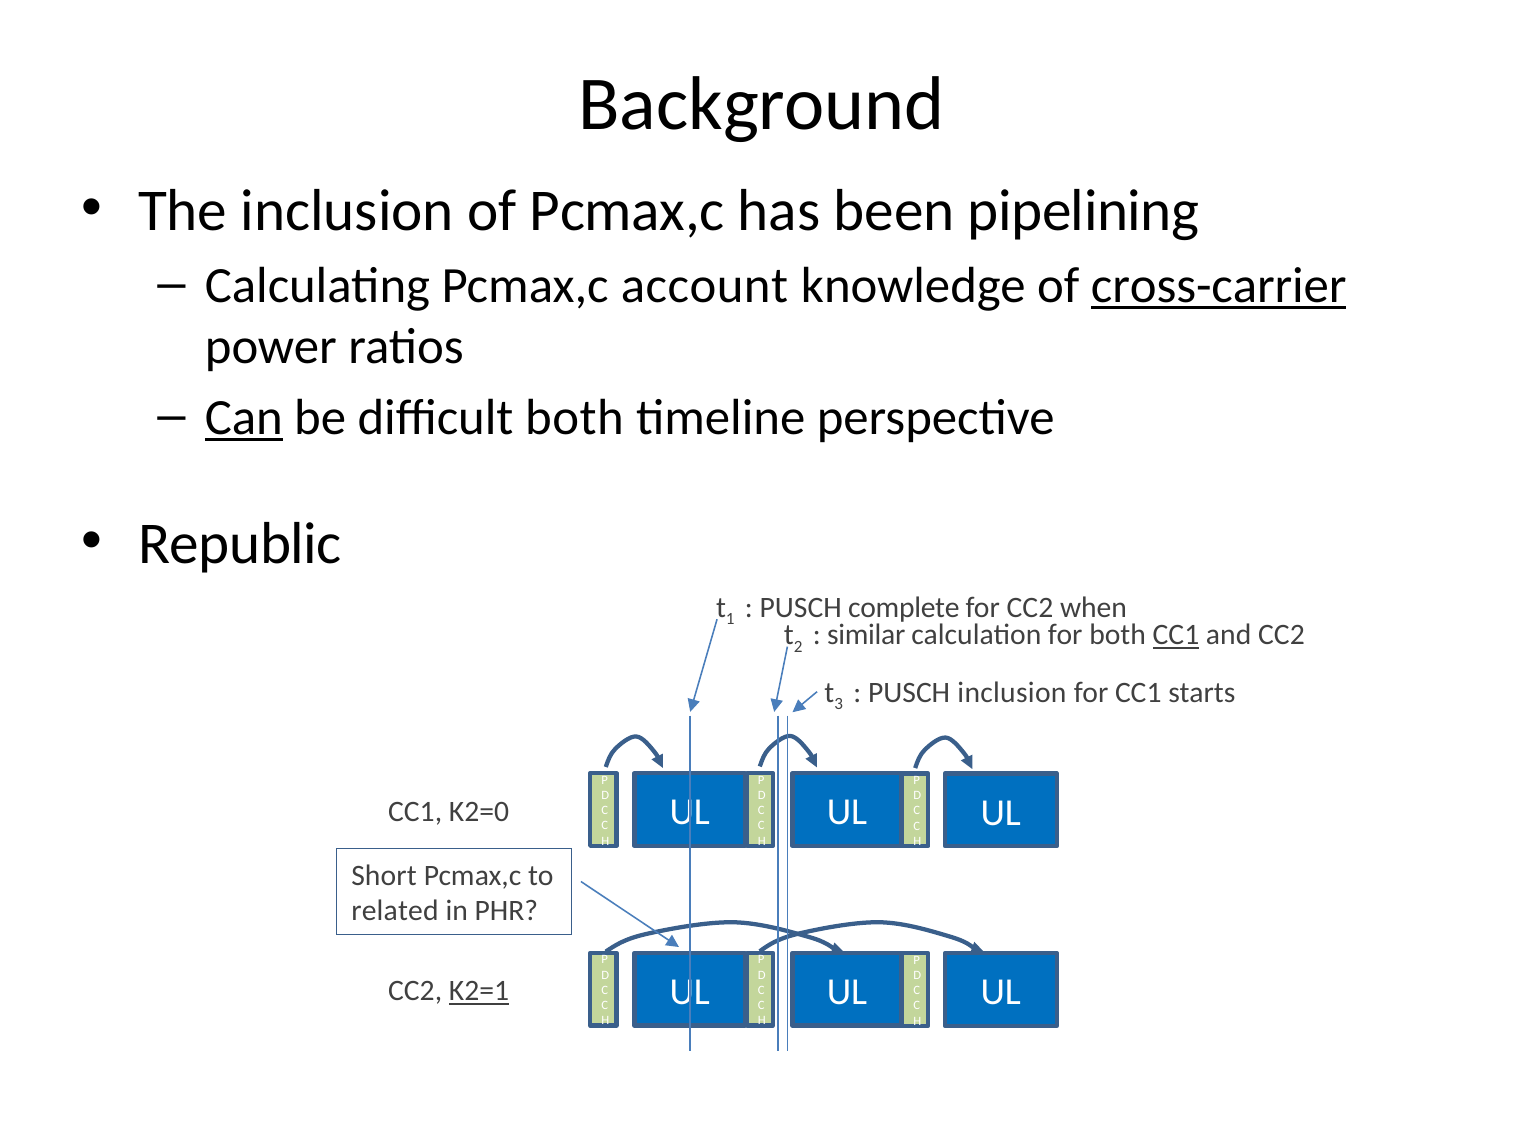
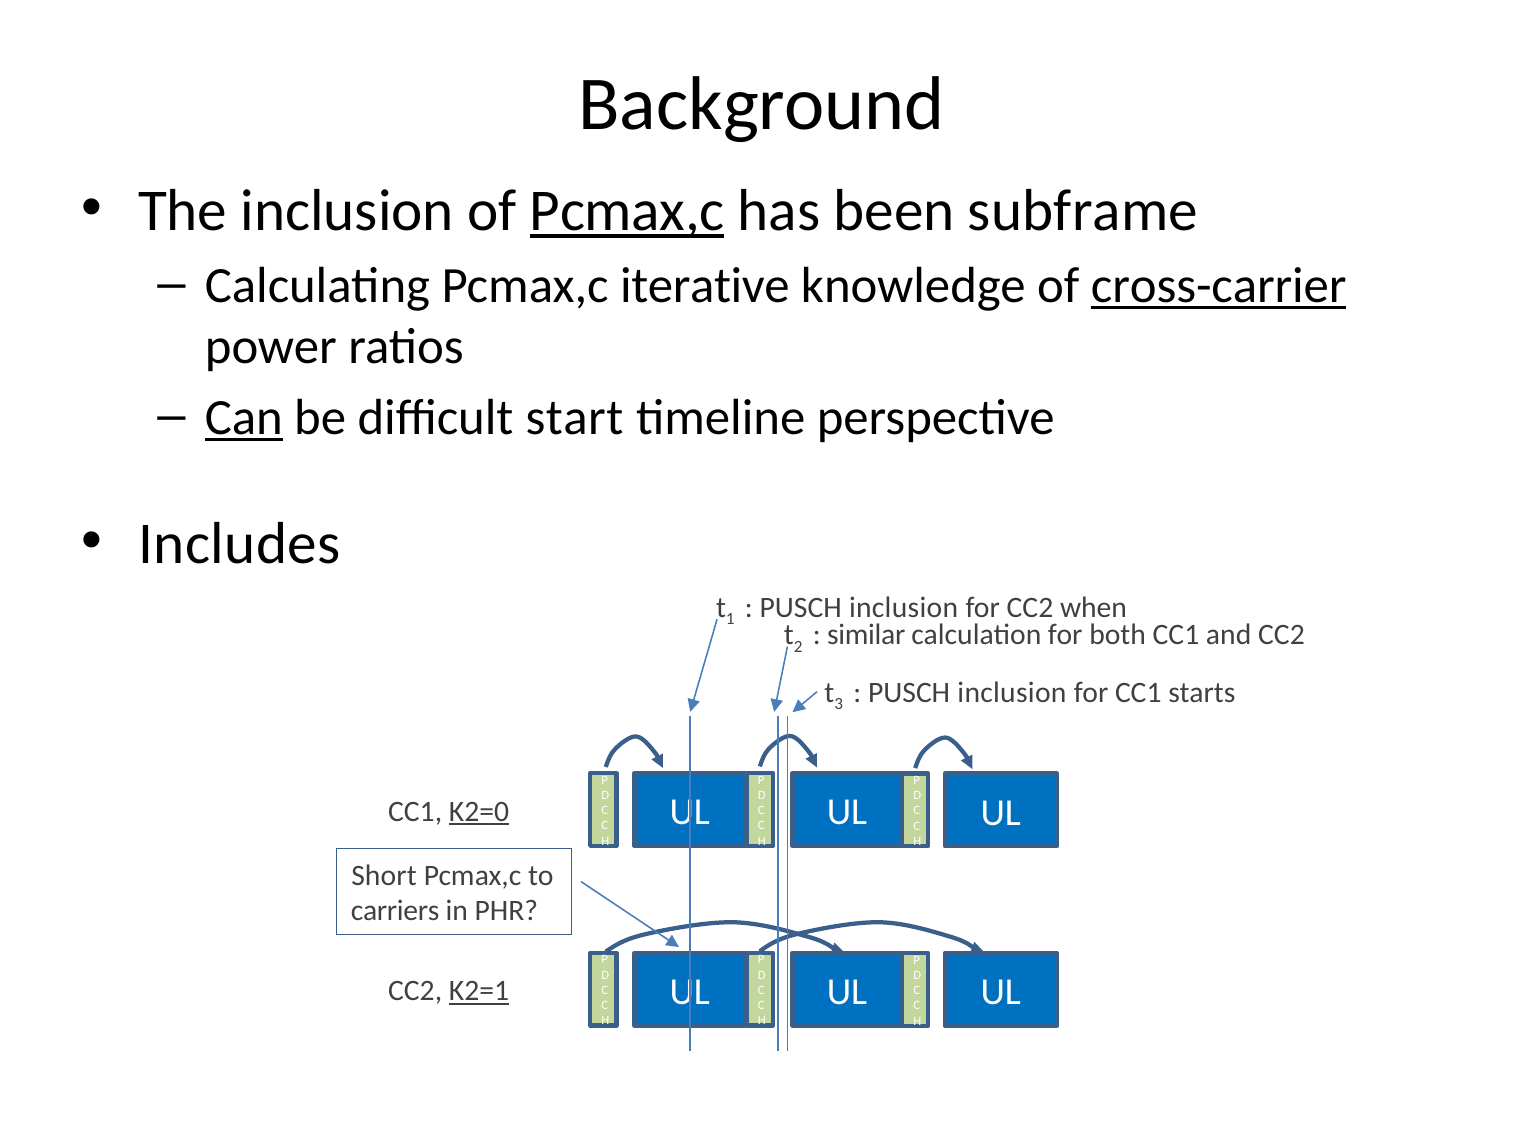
Pcmax,c at (627, 211) underline: none -> present
pipelining: pipelining -> subframe
account: account -> iterative
difficult both: both -> start
Republic: Republic -> Includes
complete at (904, 608): complete -> inclusion
CC1 at (1176, 635) underline: present -> none
K2=0 underline: none -> present
related: related -> carriers
